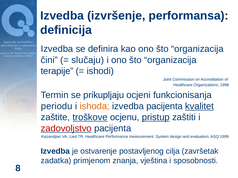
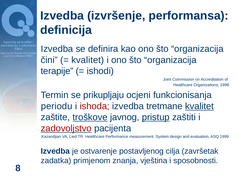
slučaju at (88, 60): slučaju -> kvalitet
ishoda colour: orange -> red
izvedba pacijenta: pacijenta -> tretmane
ocjenu: ocjenu -> javnog
